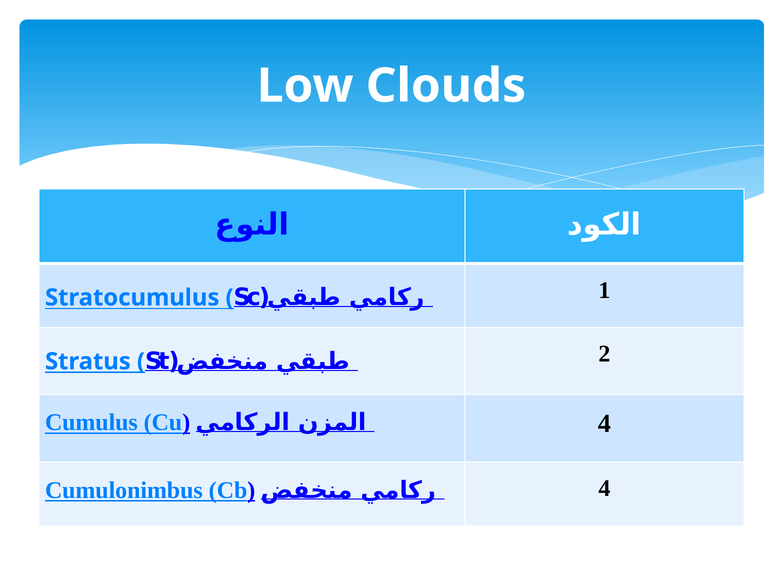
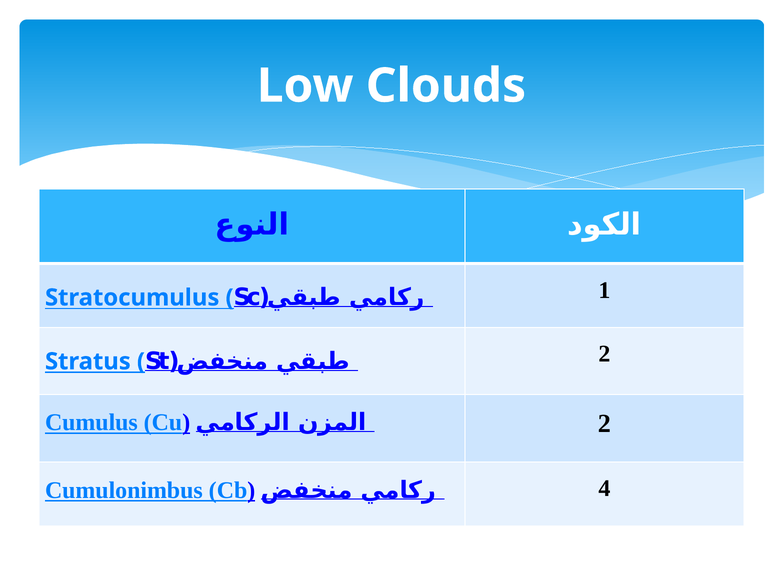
4 at (604, 424): 4 -> 2
